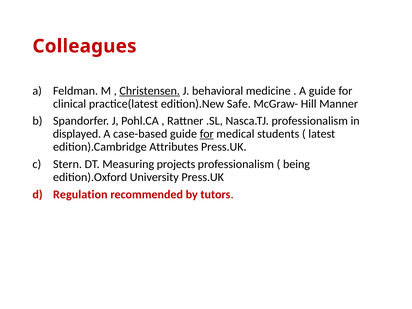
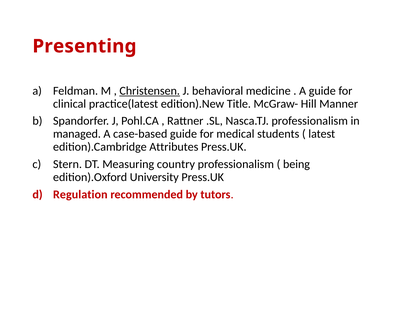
Colleagues: Colleagues -> Presenting
Safe: Safe -> Title
displayed: displayed -> managed
for at (207, 134) underline: present -> none
projects: projects -> country
